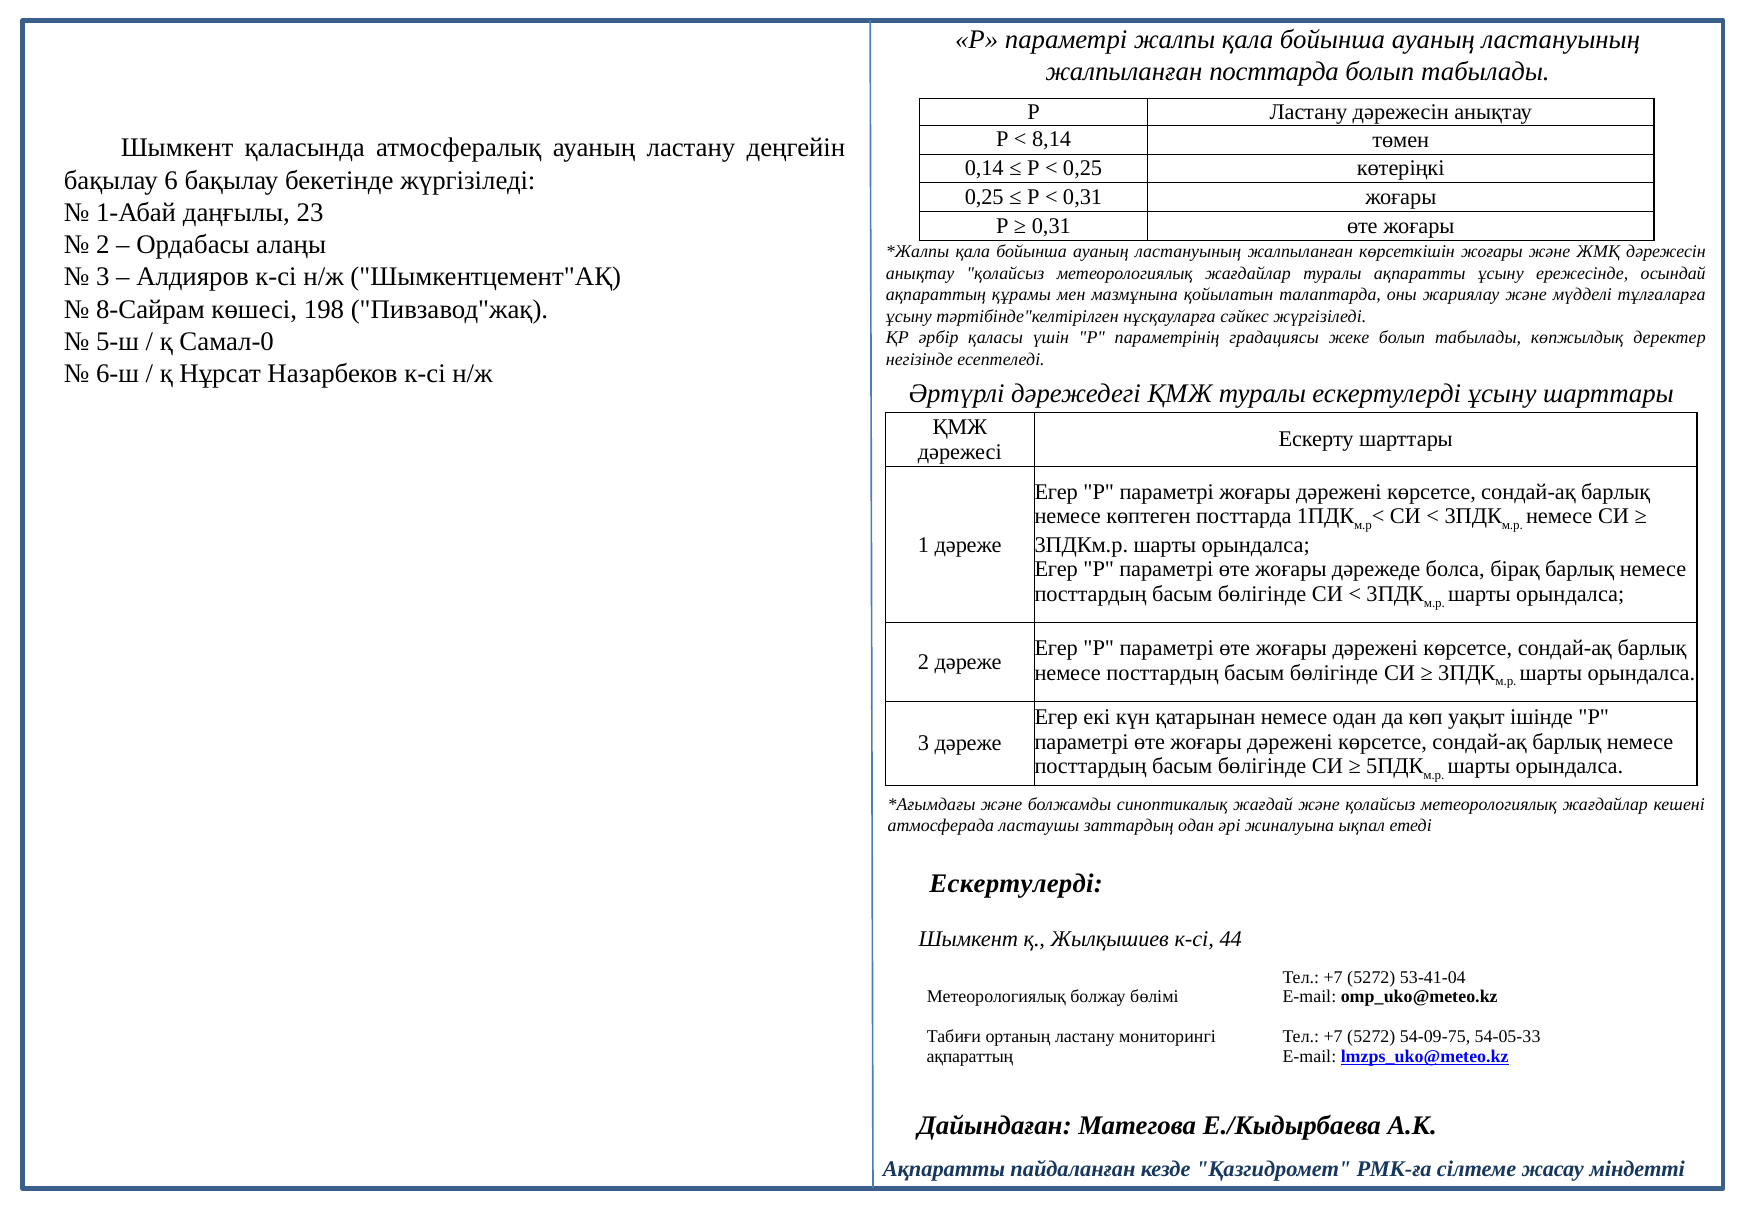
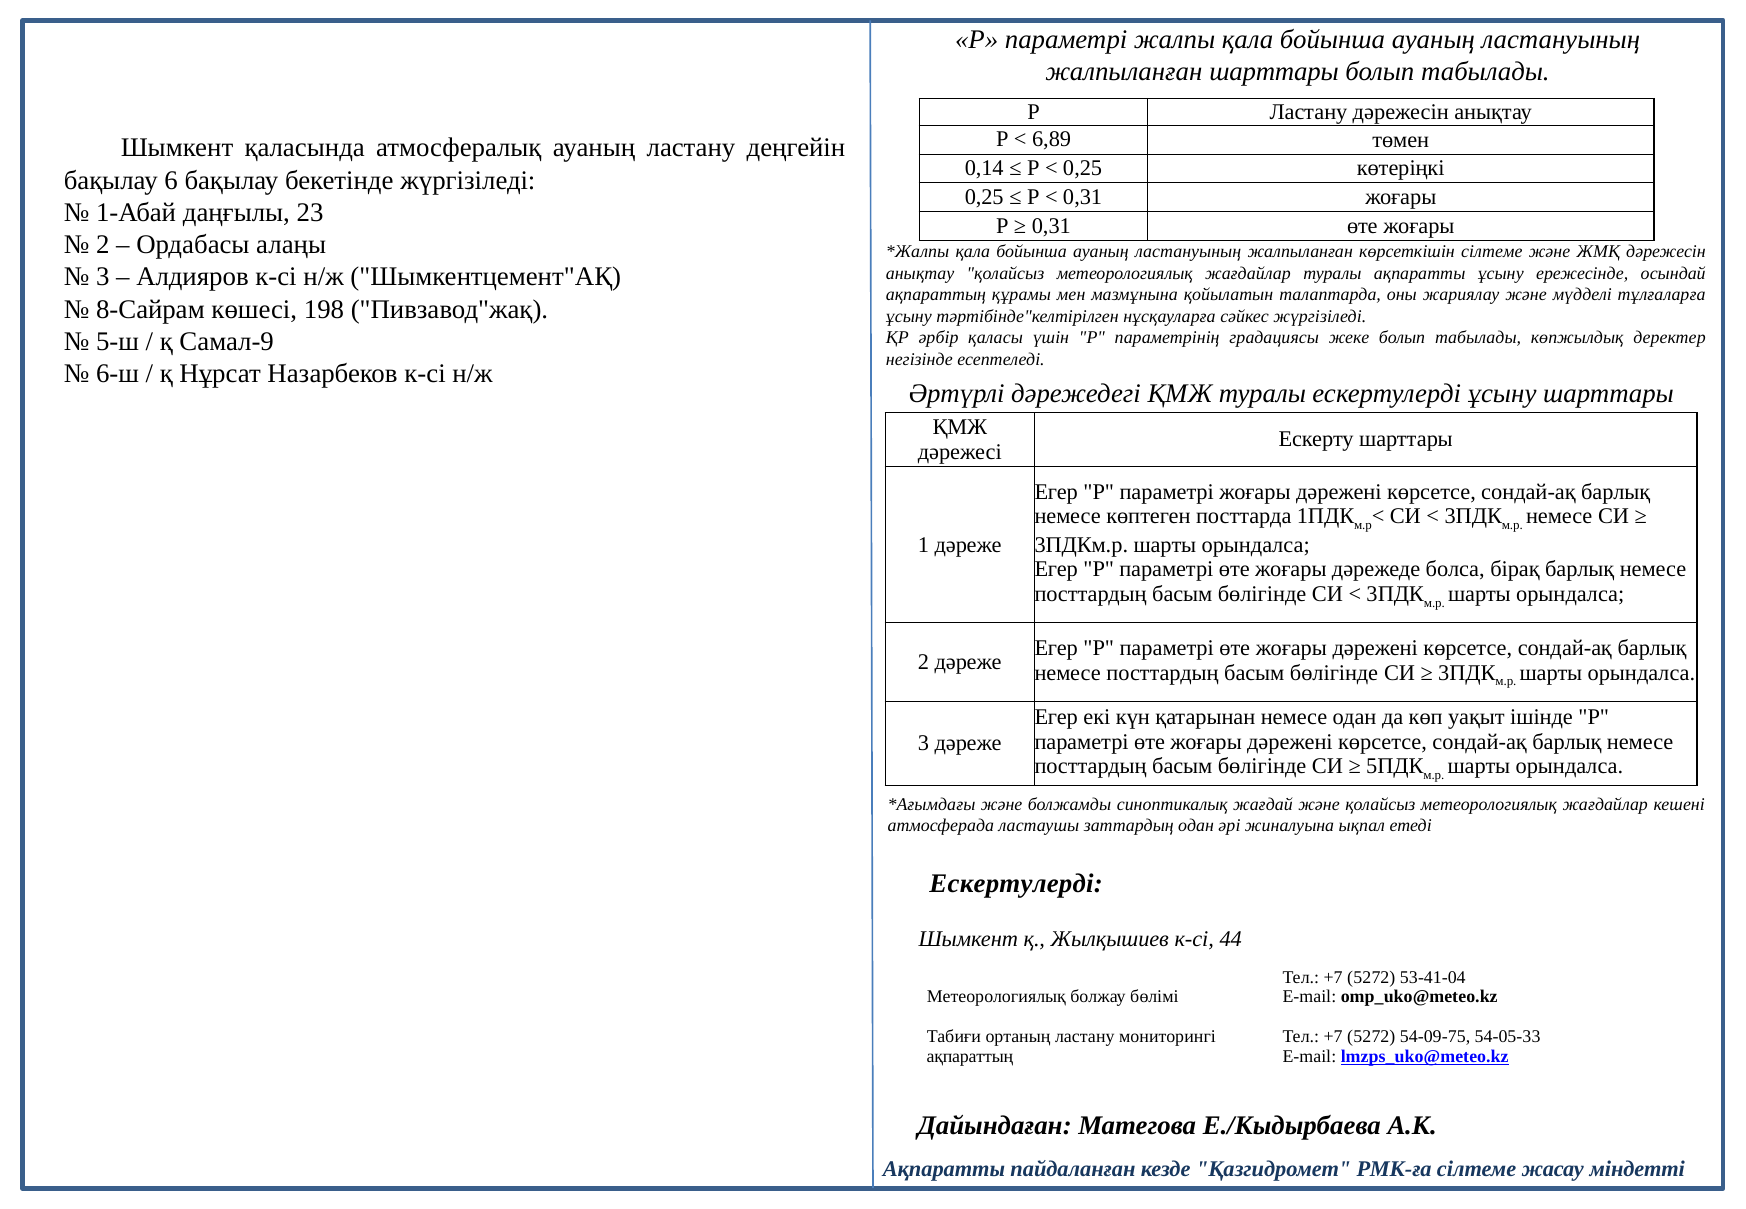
жалпыланған посттарда: посттарда -> шарттары
8,14: 8,14 -> 6,89
көрсеткішін жоғары: жоғары -> сілтеме
Самал-0: Самал-0 -> Самал-9
